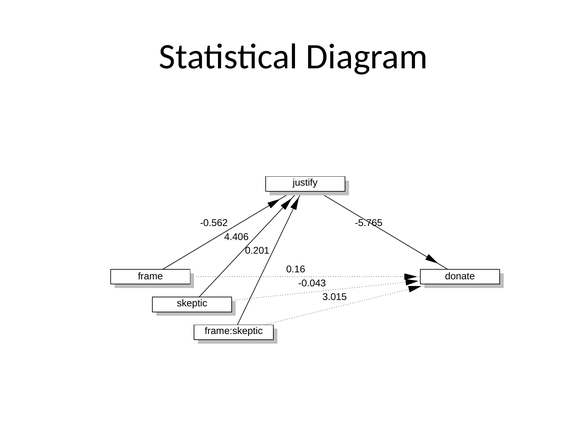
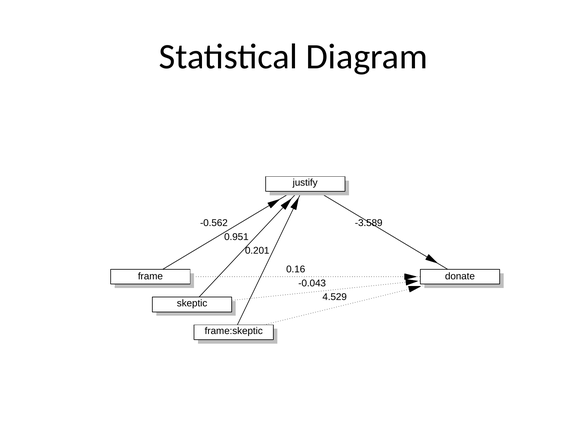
-5.765: -5.765 -> -3.589
4.406: 4.406 -> 0.951
3.015: 3.015 -> 4.529
